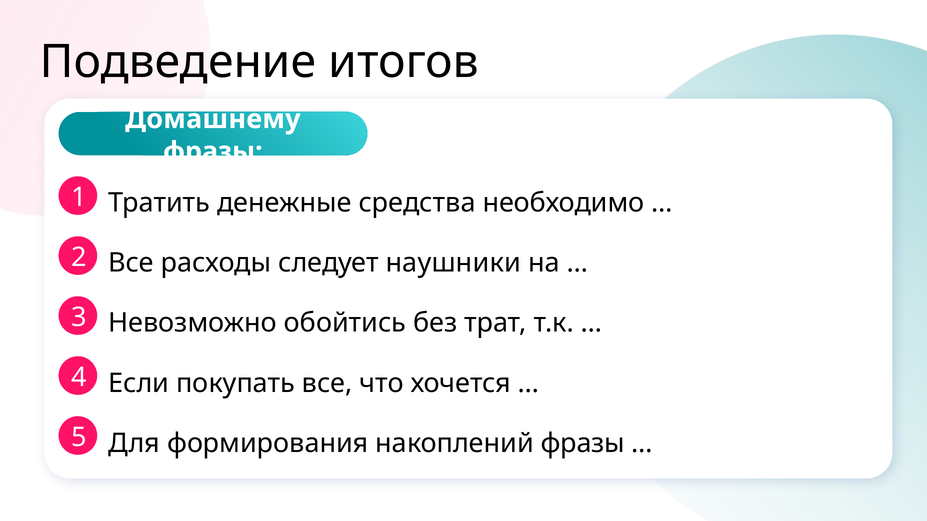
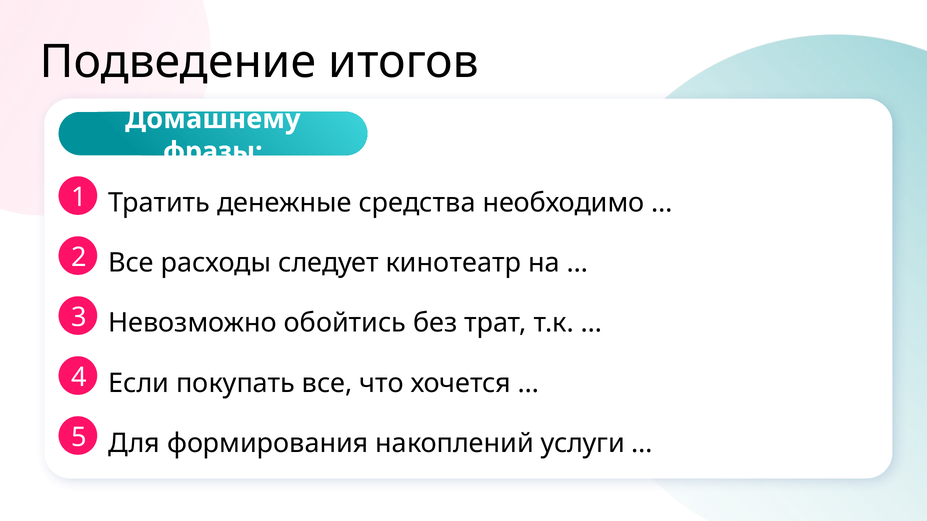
наушники: наушники -> кинотеатр
накоплений фразы: фразы -> услуги
